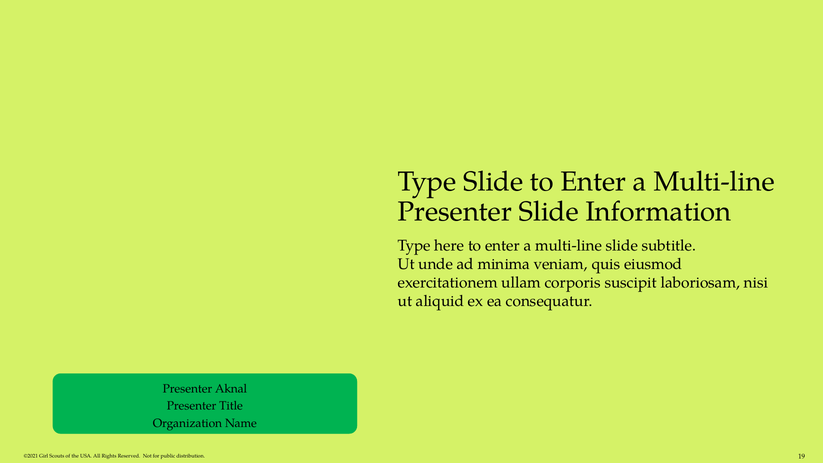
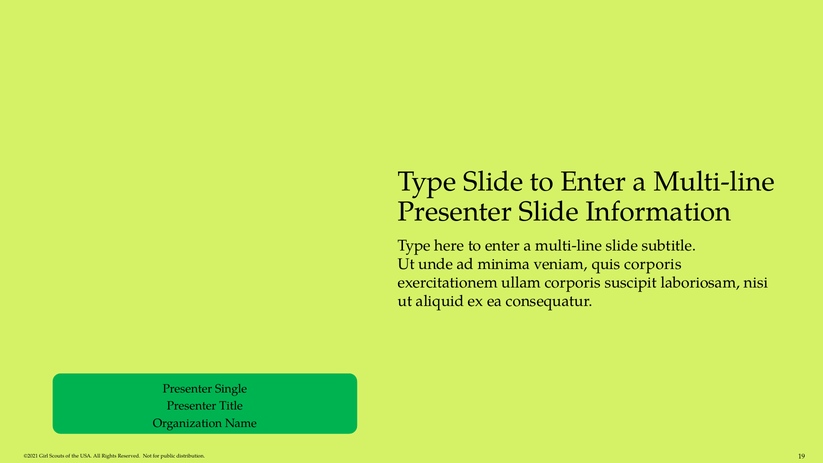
quis eiusmod: eiusmod -> corporis
Aknal: Aknal -> Single
